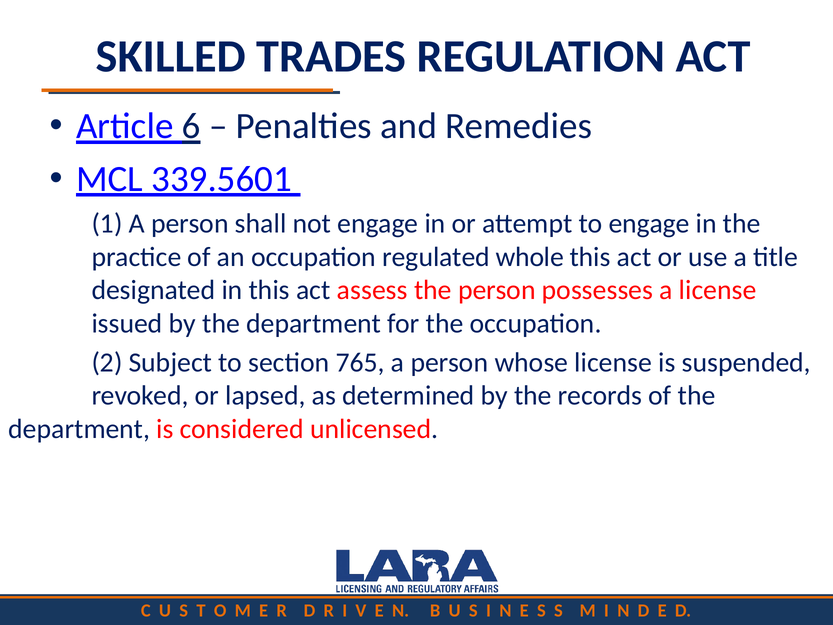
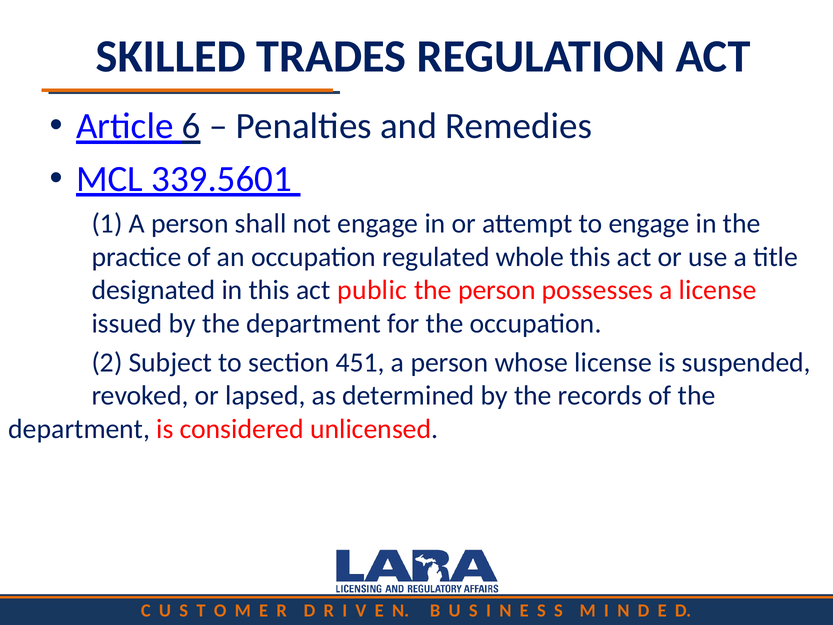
assess: assess -> public
765: 765 -> 451
